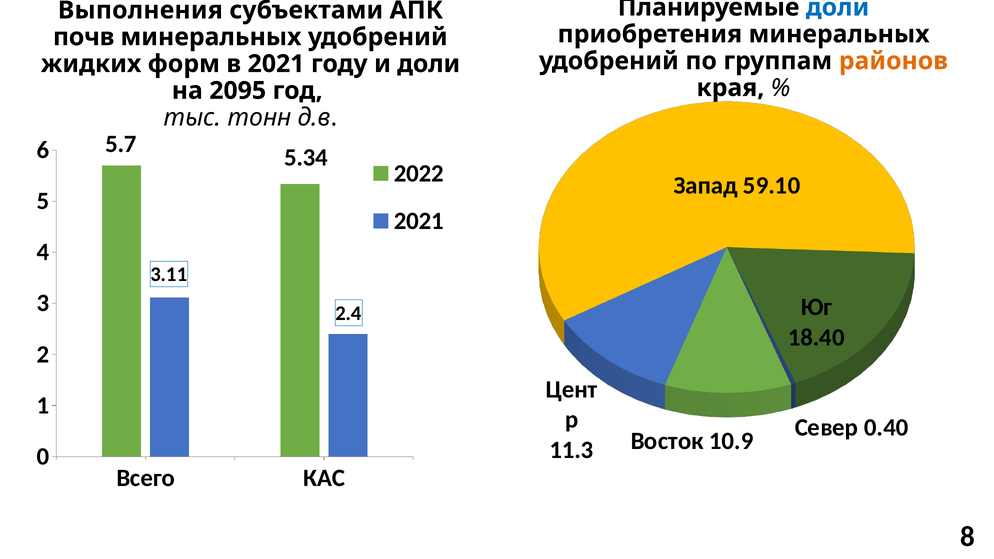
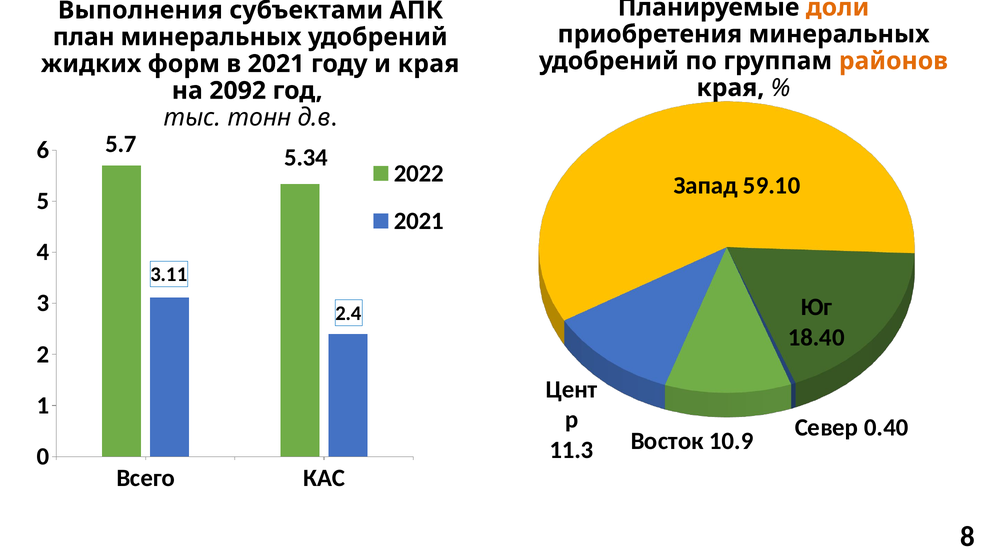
доли at (838, 7) colour: blue -> orange
почв: почв -> план
и доли: доли -> края
2095: 2095 -> 2092
